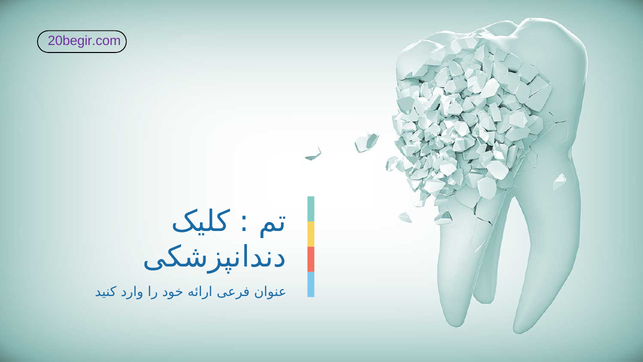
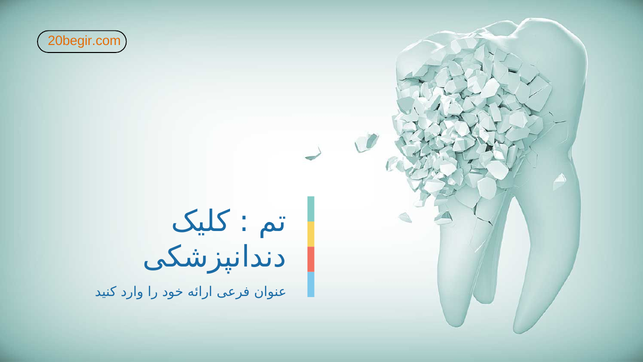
20begir.com colour: purple -> orange
